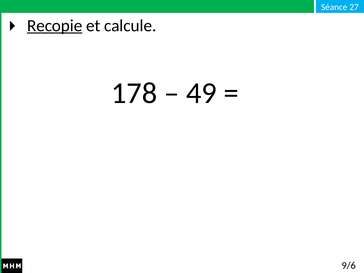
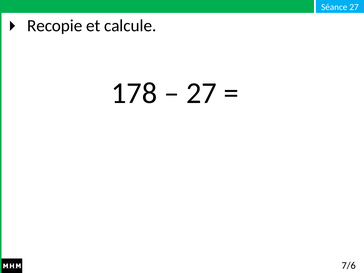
Recopie underline: present -> none
49 at (201, 93): 49 -> 27
9/6: 9/6 -> 7/6
